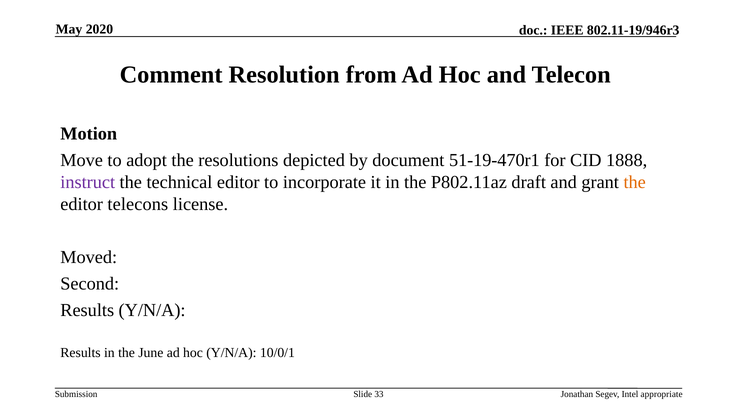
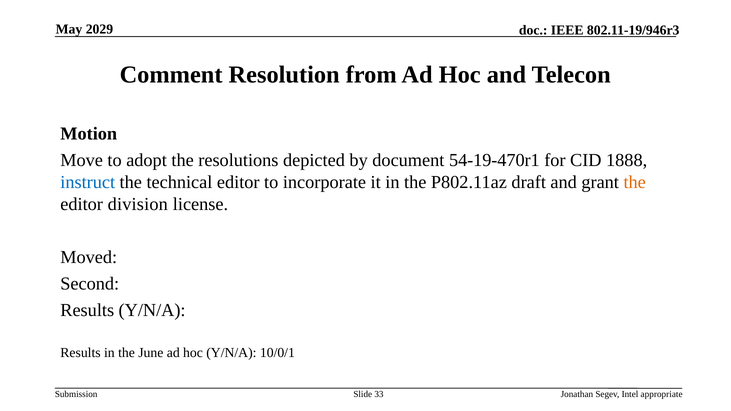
2020: 2020 -> 2029
51-19-470r1: 51-19-470r1 -> 54-19-470r1
instruct colour: purple -> blue
telecons: telecons -> division
